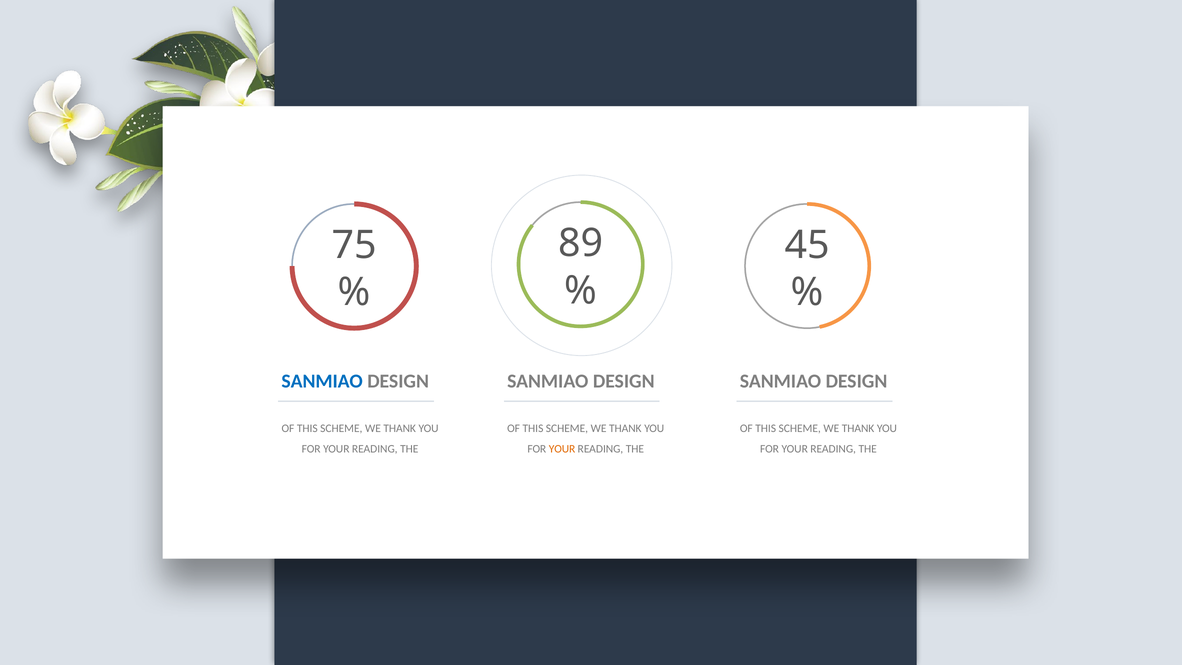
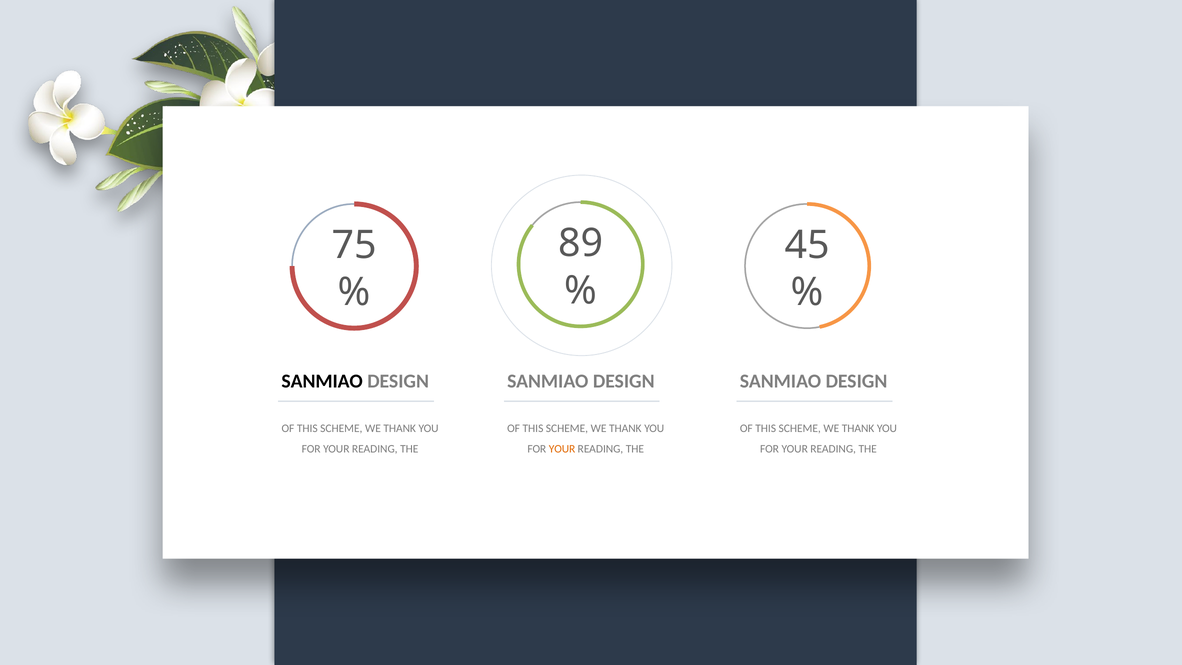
SANMIAO at (322, 381) colour: blue -> black
